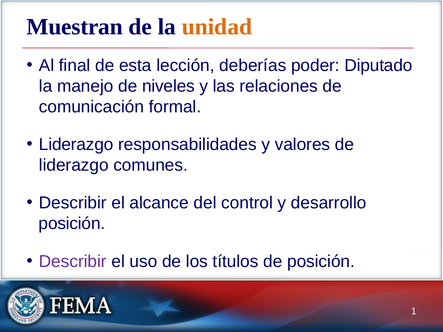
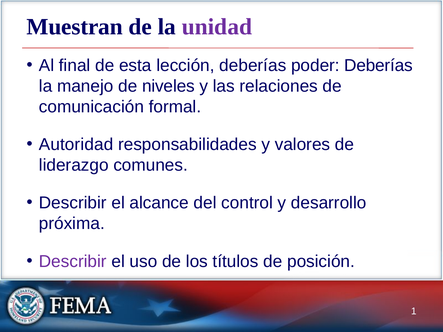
unidad colour: orange -> purple
poder Diputado: Diputado -> Deberías
Liderazgo at (76, 145): Liderazgo -> Autoridad
posición at (72, 224): posición -> próxima
